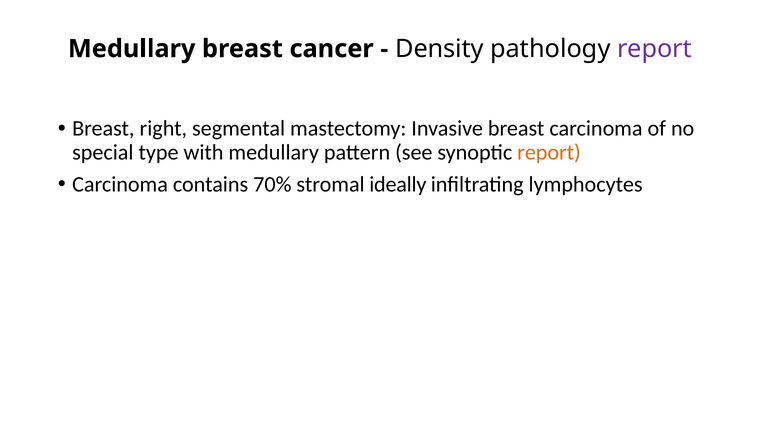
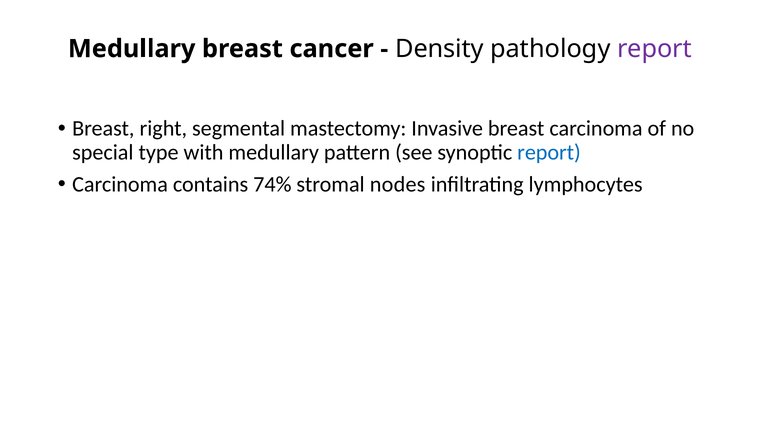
report at (549, 152) colour: orange -> blue
70%: 70% -> 74%
ideally: ideally -> nodes
